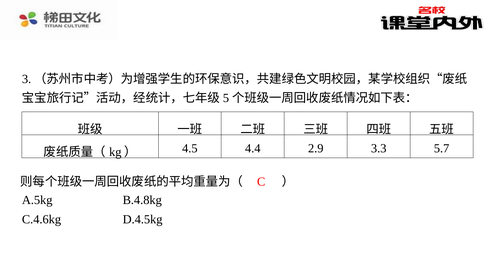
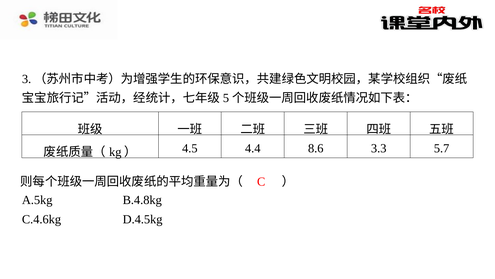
2.9: 2.9 -> 8.6
